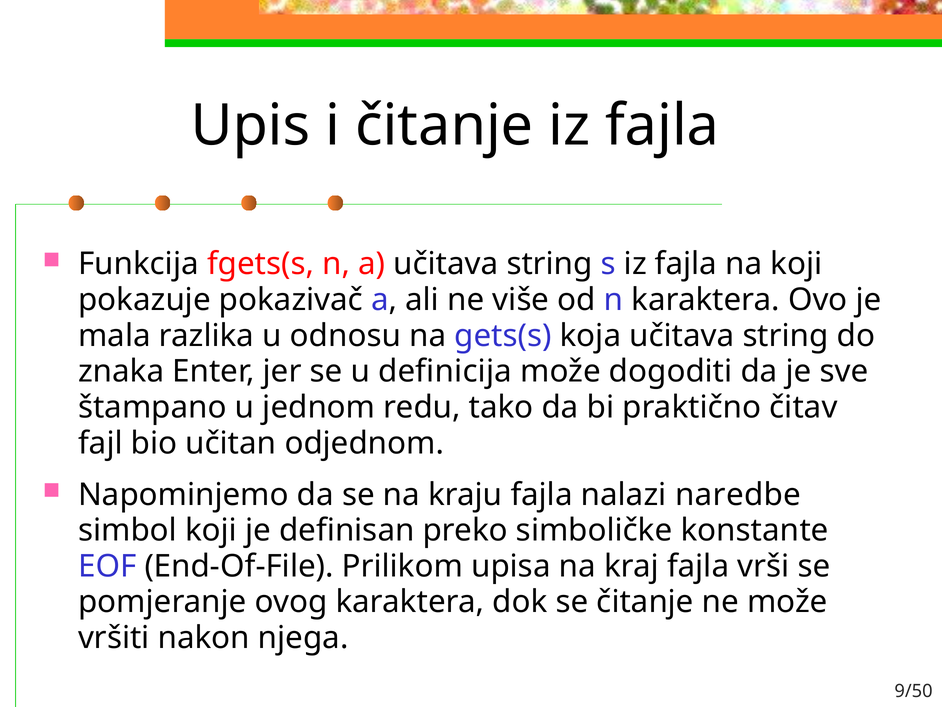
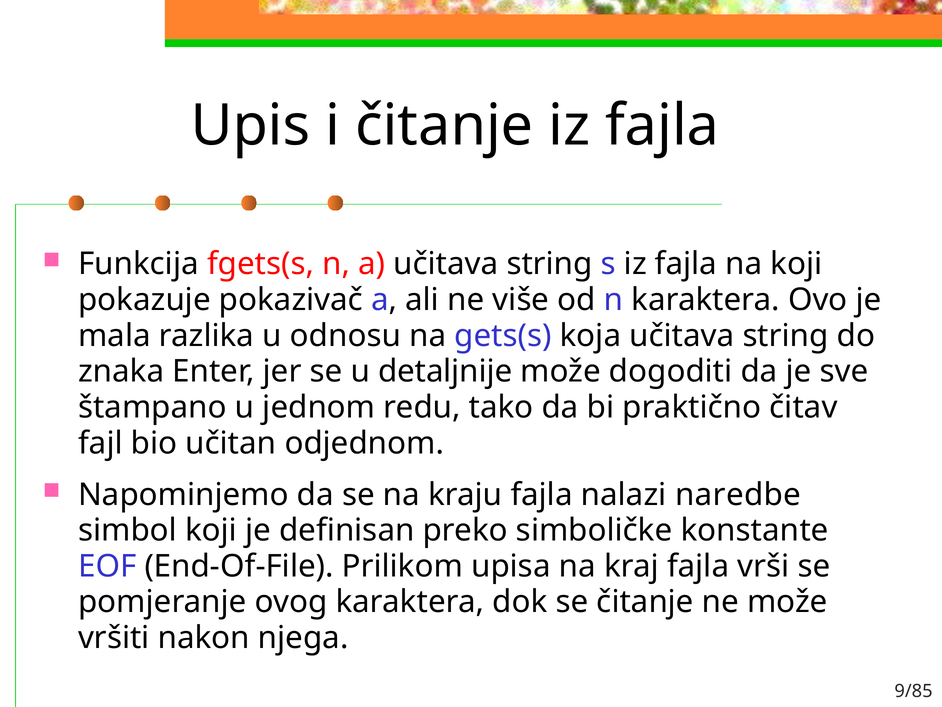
definicija: definicija -> detaljnije
9/50: 9/50 -> 9/85
